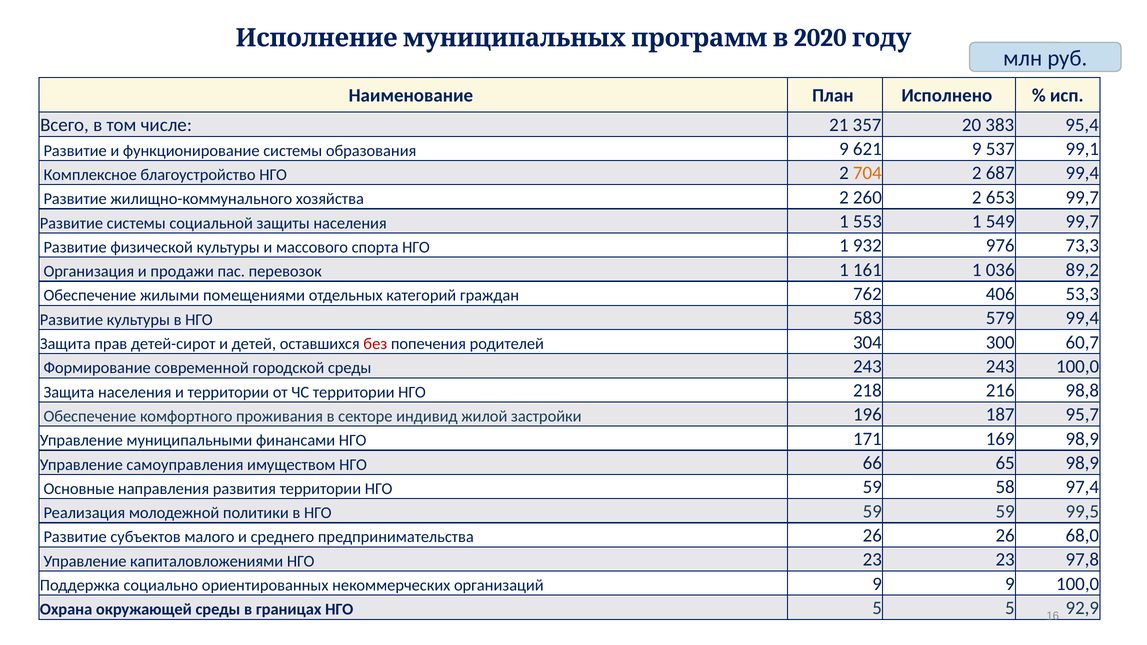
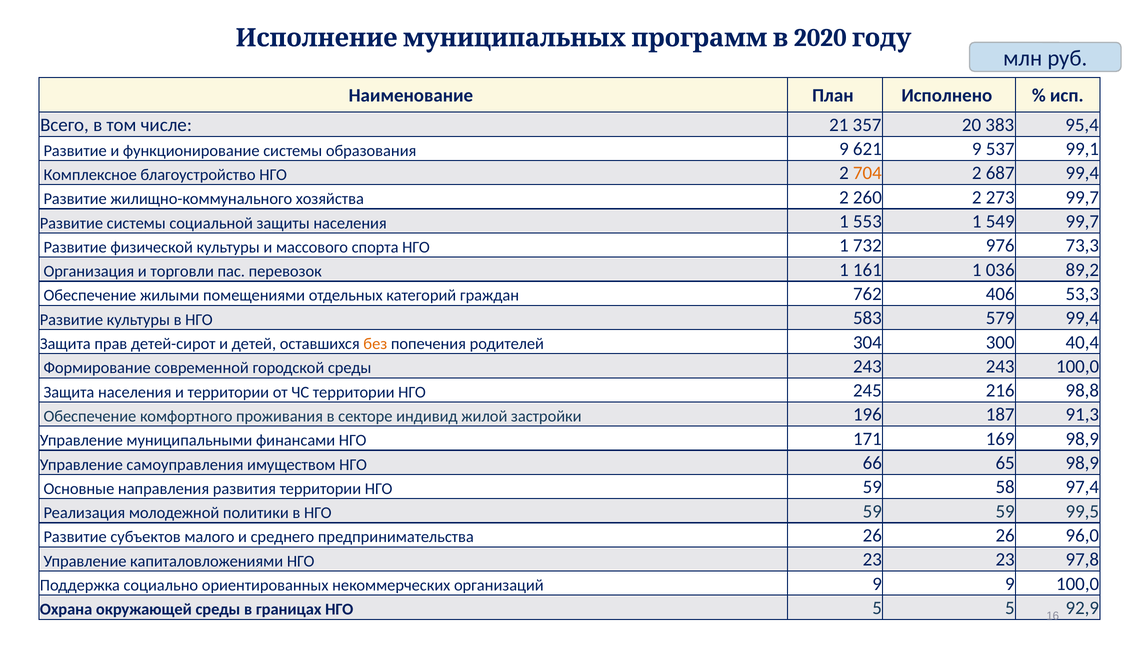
653: 653 -> 273
932: 932 -> 732
продажи: продажи -> торговли
без colour: red -> orange
60,7: 60,7 -> 40,4
218: 218 -> 245
95,7: 95,7 -> 91,3
68,0: 68,0 -> 96,0
